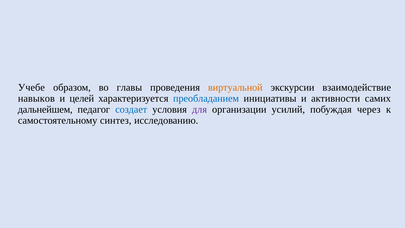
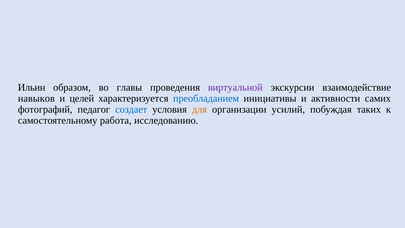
Учебе: Учебе -> Ильин
виртуальной colour: orange -> purple
дальнейшем: дальнейшем -> фотографий
для colour: purple -> orange
через: через -> таких
синтез: синтез -> работа
